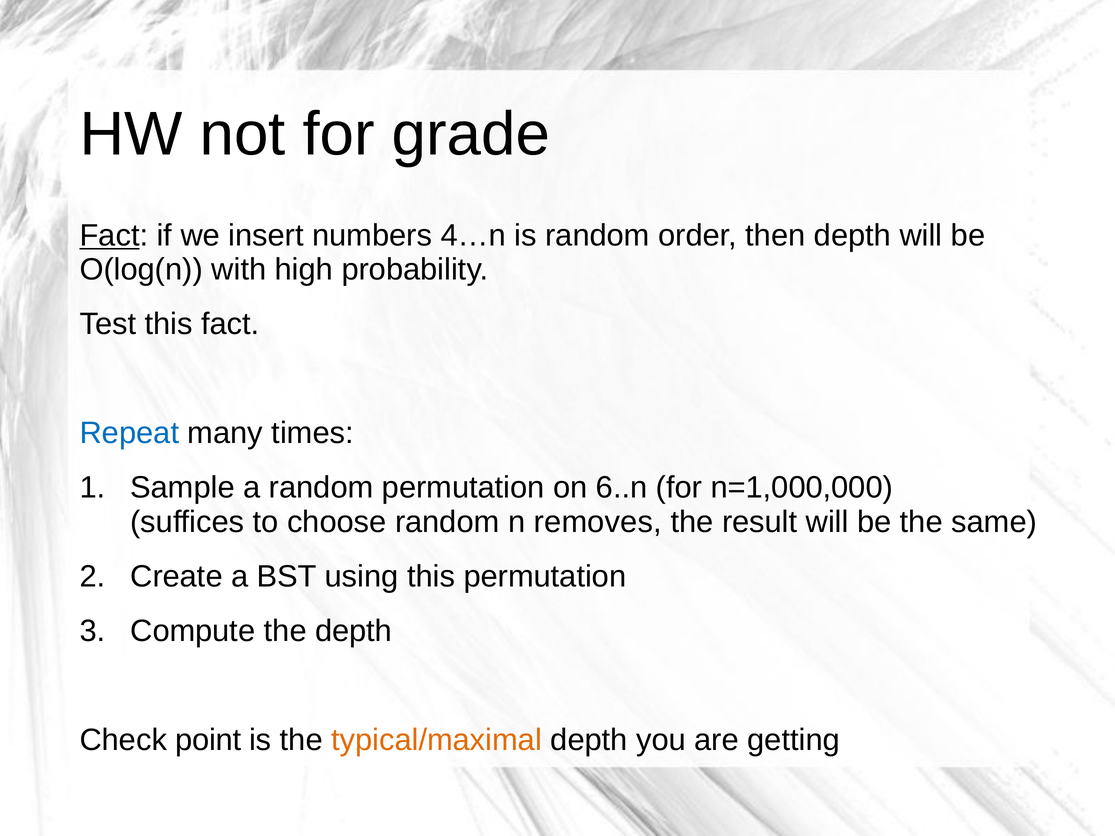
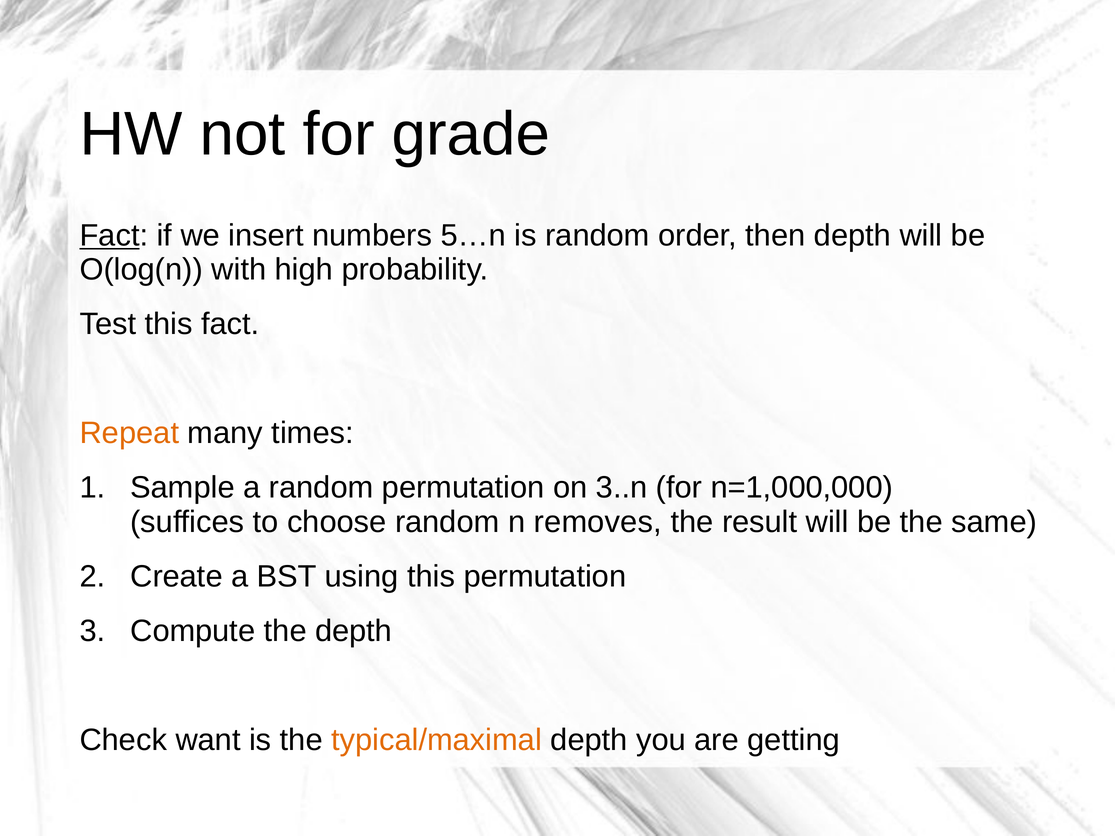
4…n: 4…n -> 5…n
Repeat colour: blue -> orange
6..n: 6..n -> 3..n
point: point -> want
